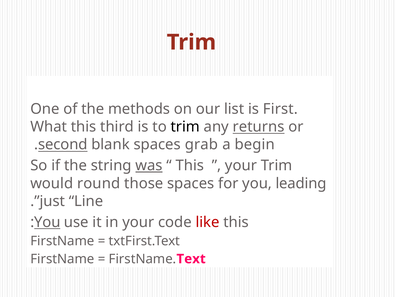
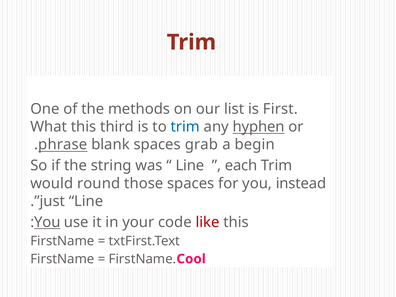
trim at (185, 127) colour: black -> blue
returns: returns -> hyphen
second: second -> phrase
was underline: present -> none
This at (190, 166): This -> Line
your at (241, 166): your -> each
leading: leading -> instead
Text: Text -> Cool
